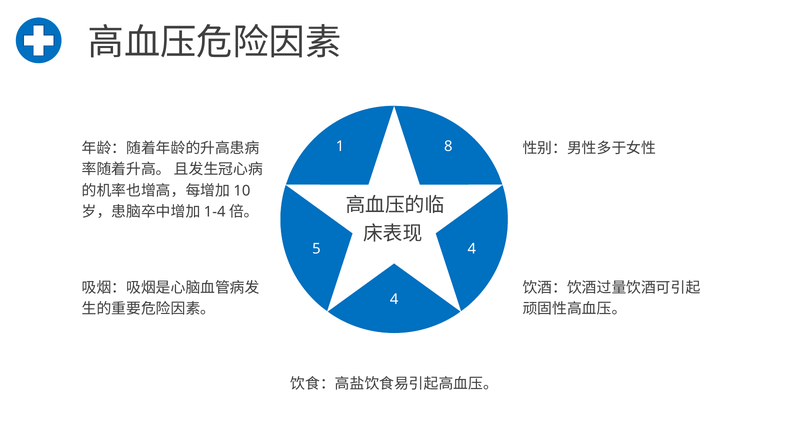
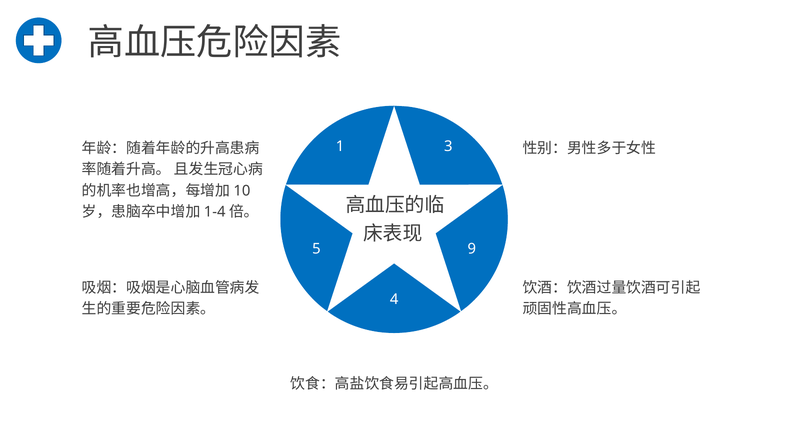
8: 8 -> 3
5 4: 4 -> 9
